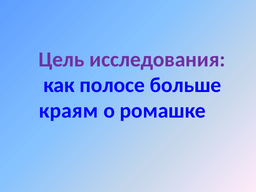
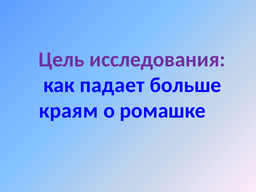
полосе: полосе -> падает
